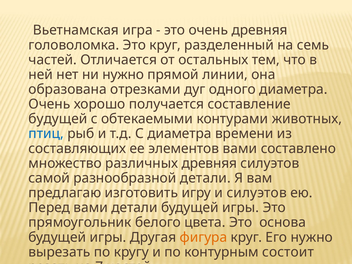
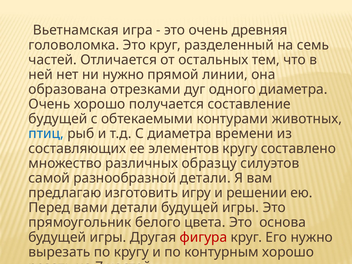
элементов вами: вами -> кругу
различных древняя: древняя -> образцу
и силуэтов: силуэтов -> решении
фигура colour: orange -> red
контурным состоит: состоит -> хорошо
